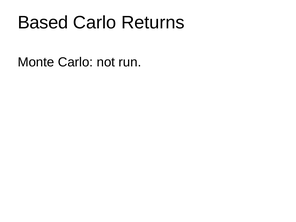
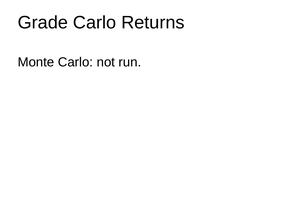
Based: Based -> Grade
